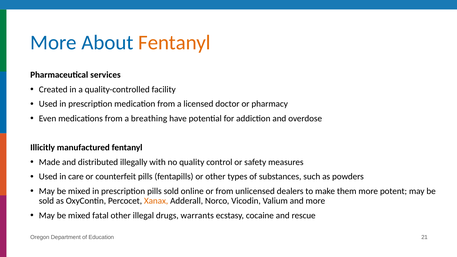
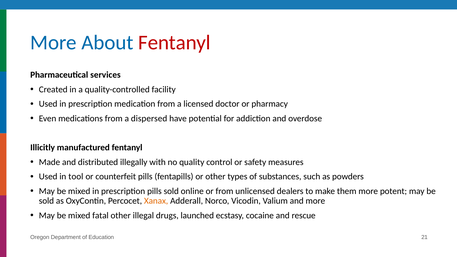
Fentanyl at (174, 42) colour: orange -> red
breathing: breathing -> dispersed
care: care -> tool
warrants: warrants -> launched
